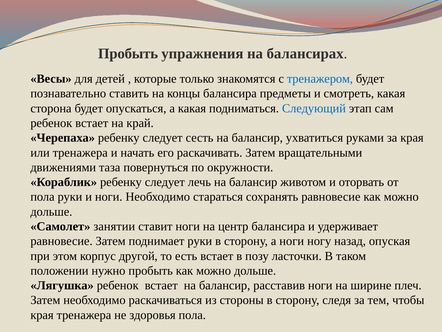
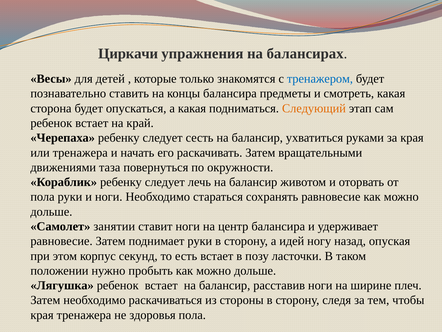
Пробыть at (128, 54): Пробыть -> Циркачи
Следующий colour: blue -> orange
а ноги: ноги -> идей
другой: другой -> секунд
